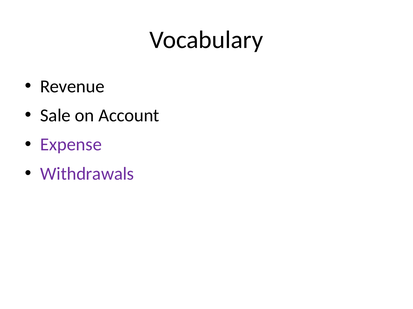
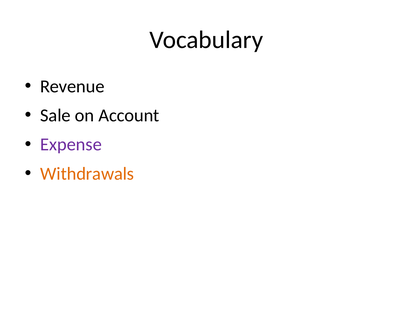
Withdrawals colour: purple -> orange
